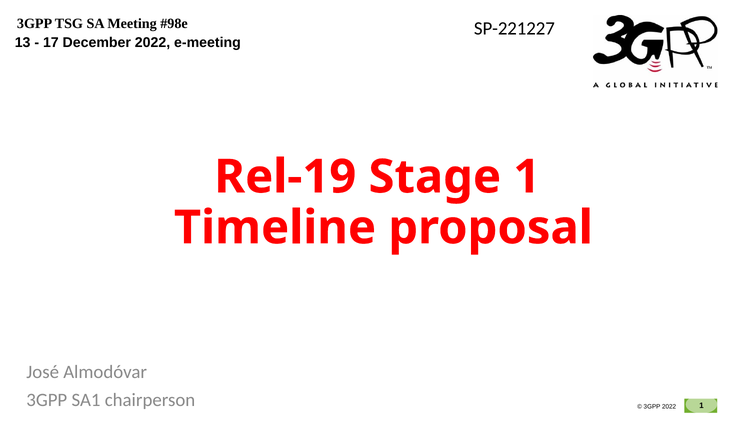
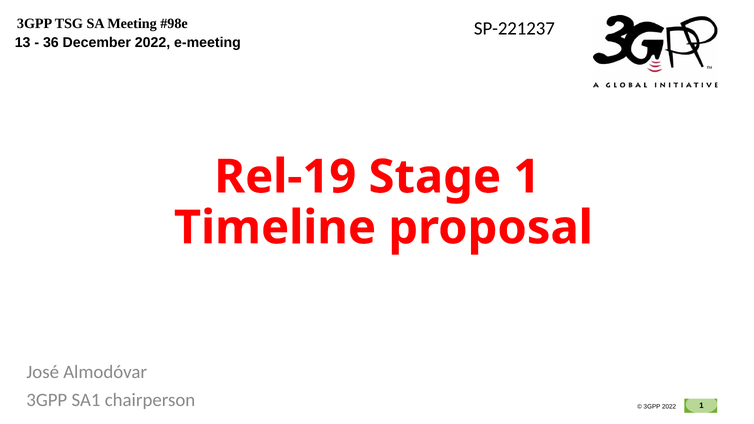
SP-221227: SP-221227 -> SP-221237
17: 17 -> 36
